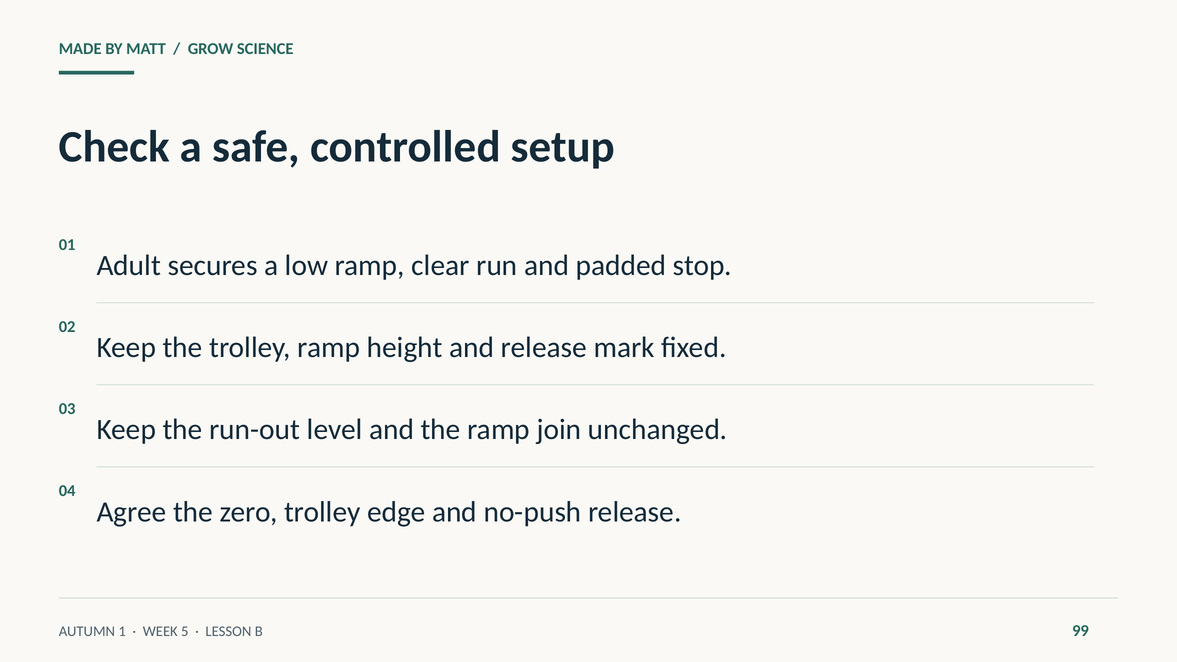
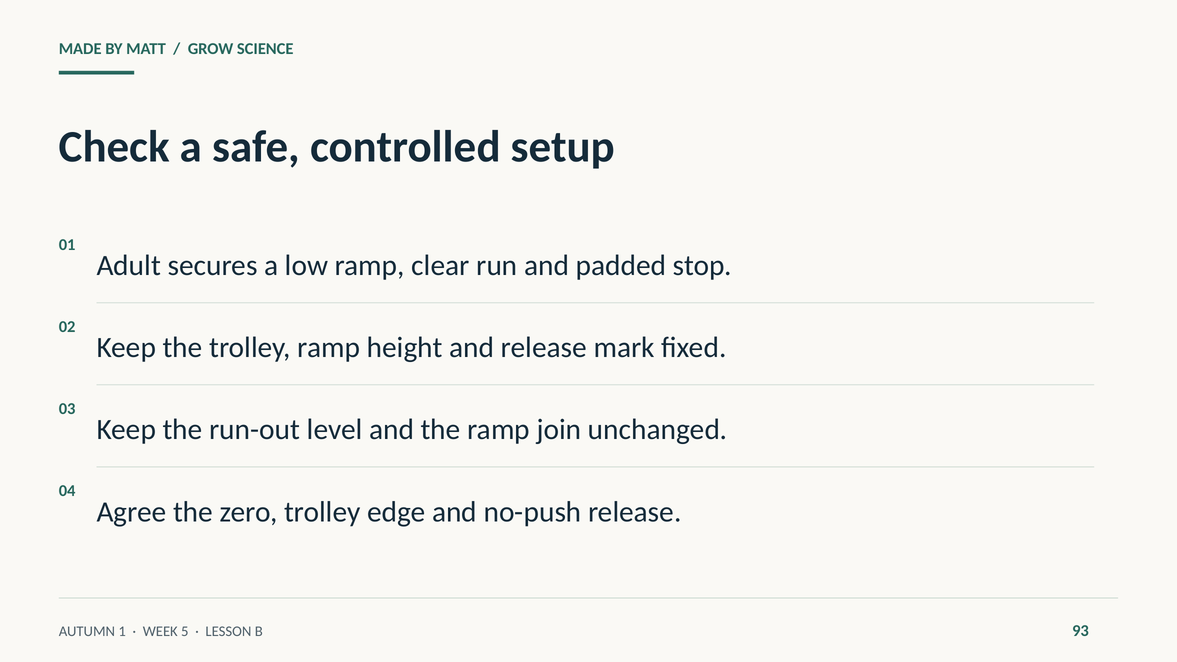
99: 99 -> 93
